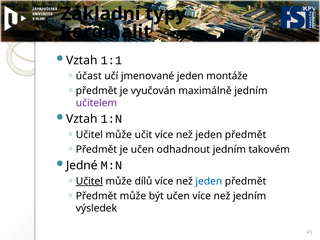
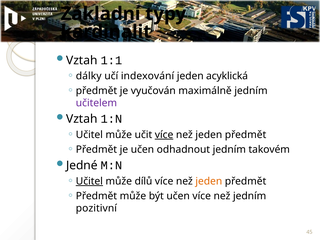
účast: účast -> dálky
jmenované: jmenované -> indexování
montáže: montáže -> acyklická
více at (164, 135) underline: none -> present
jeden at (209, 181) colour: blue -> orange
výsledek: výsledek -> pozitivní
